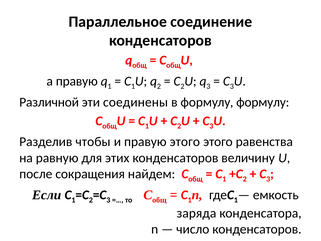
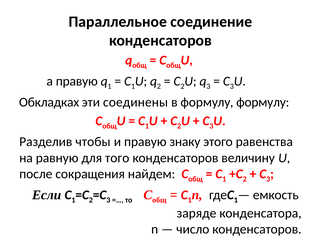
Различной: Различной -> Обкладках
правую этого: этого -> знаку
этих: этих -> того
заряда: заряда -> заряде
